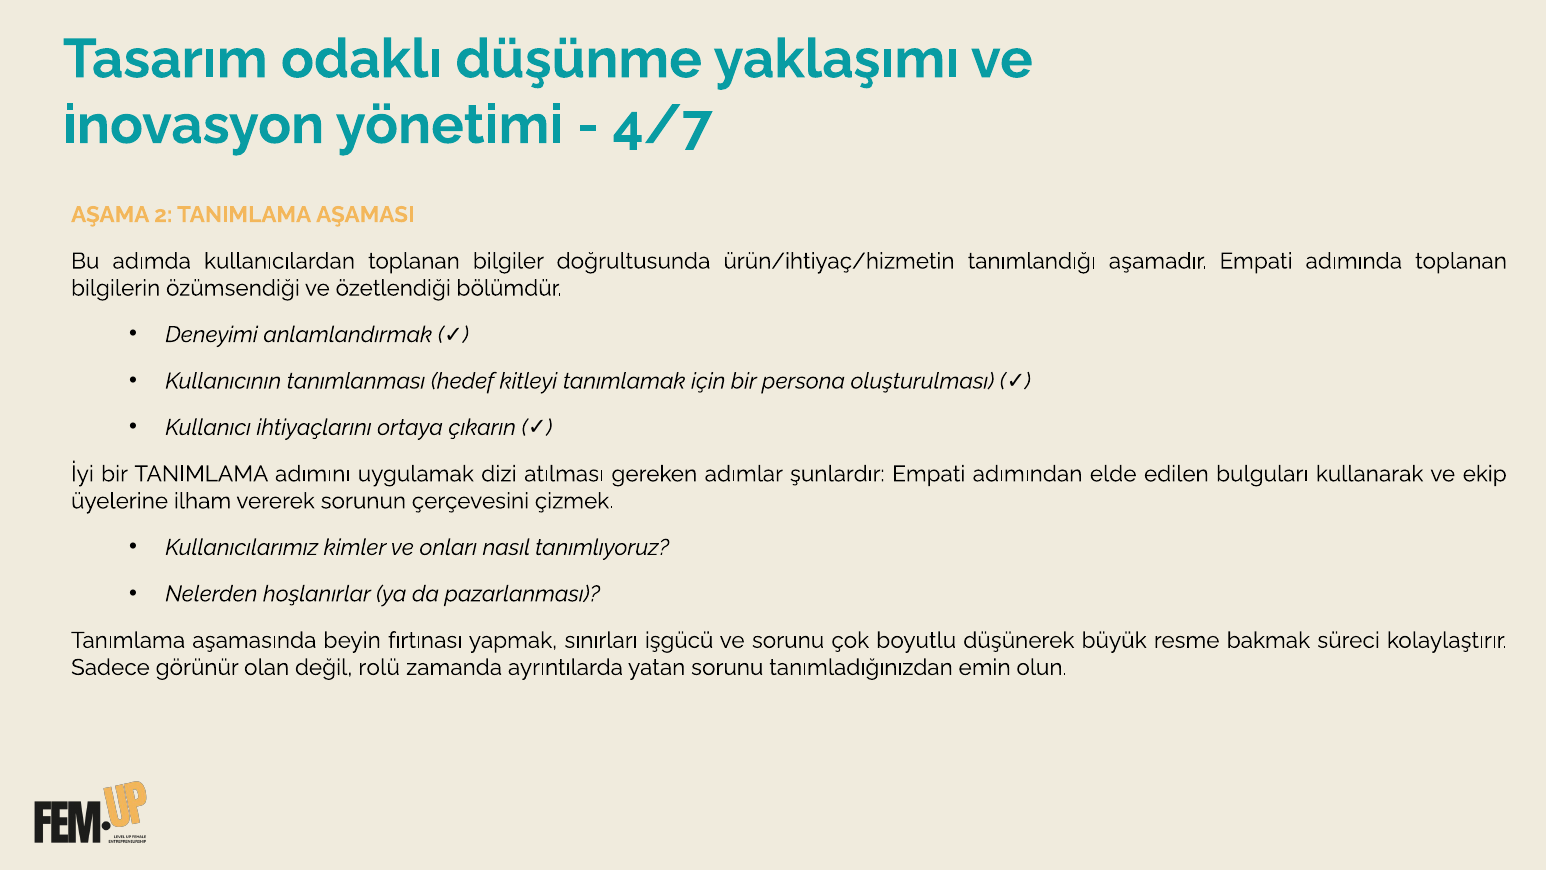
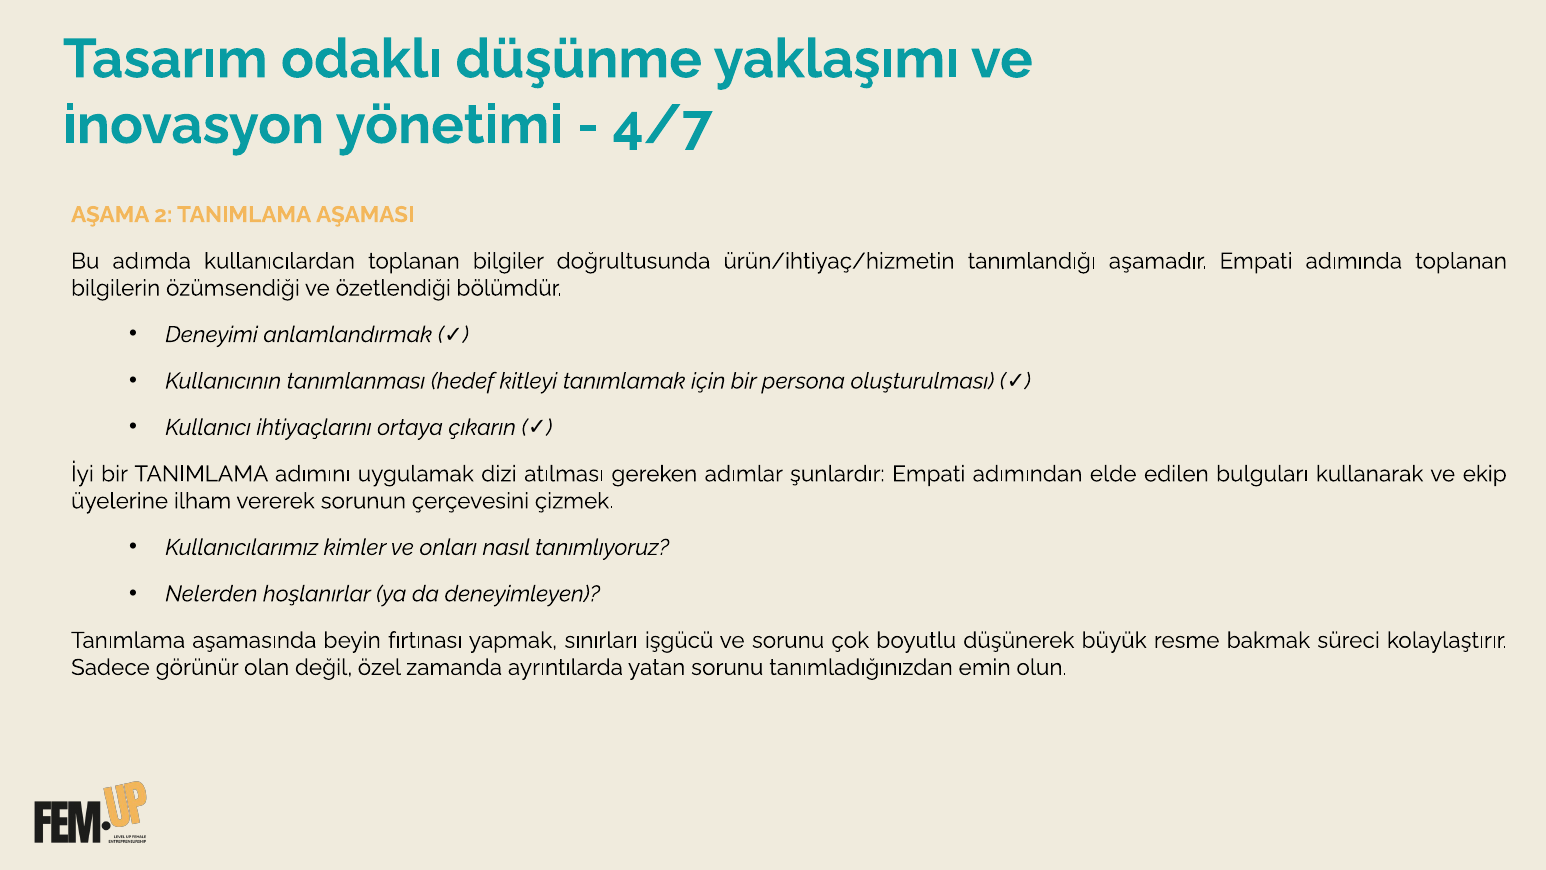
pazarlanması: pazarlanması -> deneyimleyen
rolü: rolü -> özel
